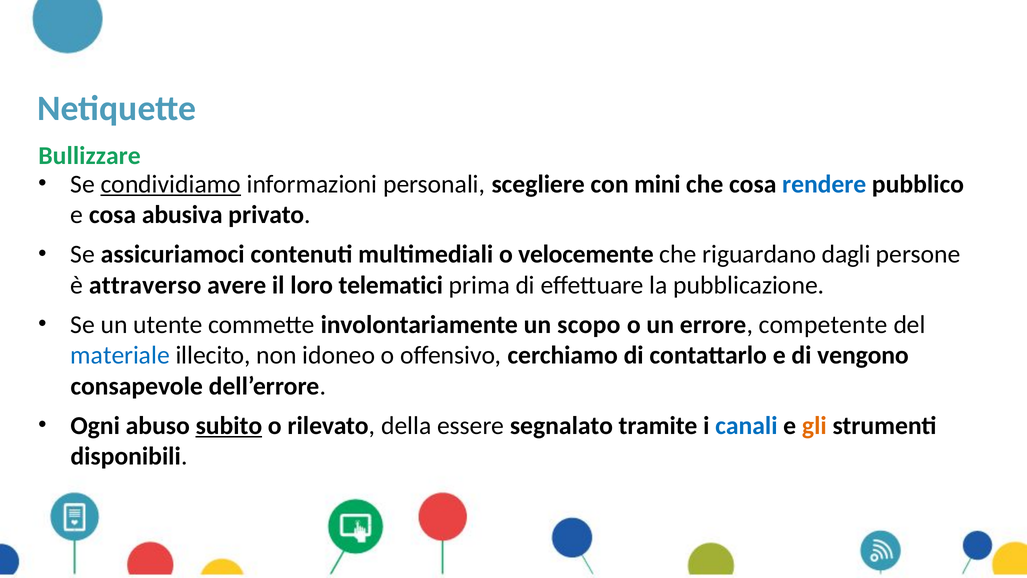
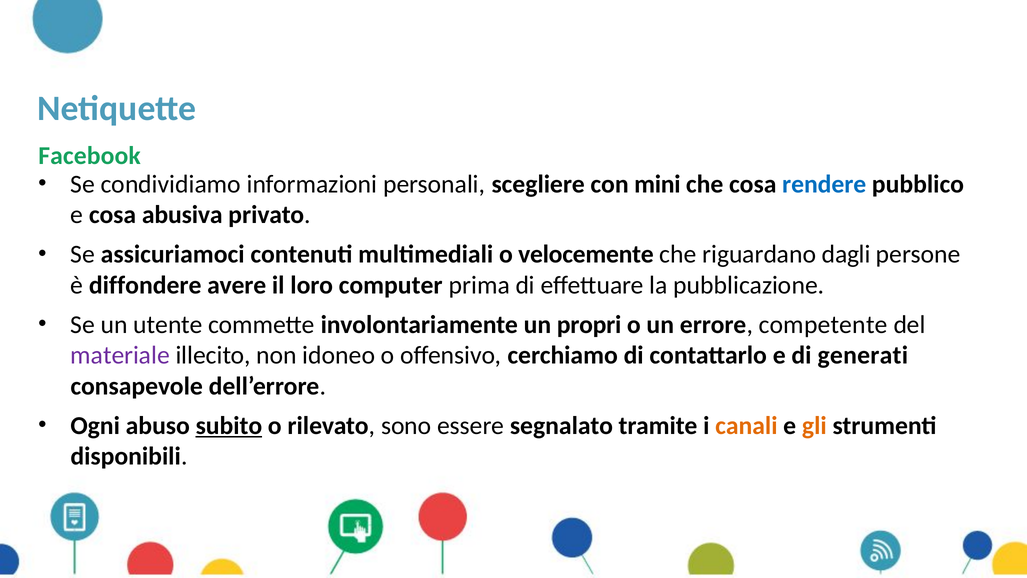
Bullizzare: Bullizzare -> Facebook
condividiamo underline: present -> none
attraverso: attraverso -> diffondere
telematici: telematici -> computer
scopo: scopo -> propri
materiale colour: blue -> purple
vengono: vengono -> generati
della: della -> sono
canali colour: blue -> orange
